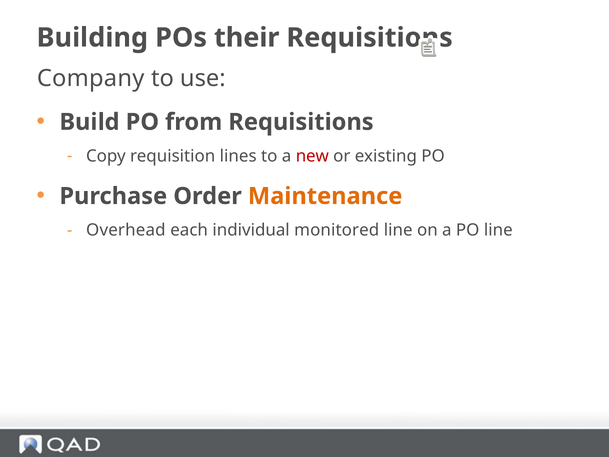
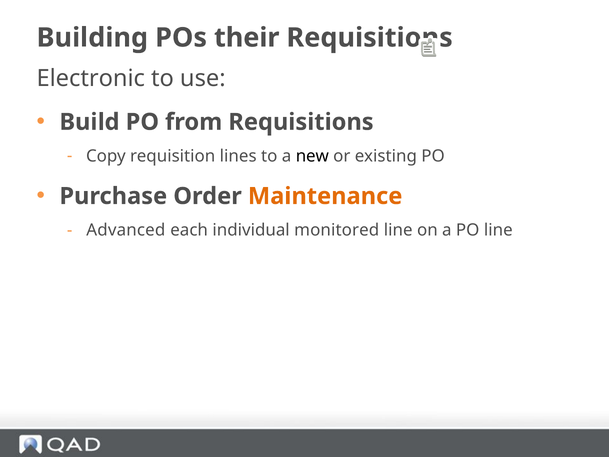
Company: Company -> Electronic
new colour: red -> black
Overhead: Overhead -> Advanced
